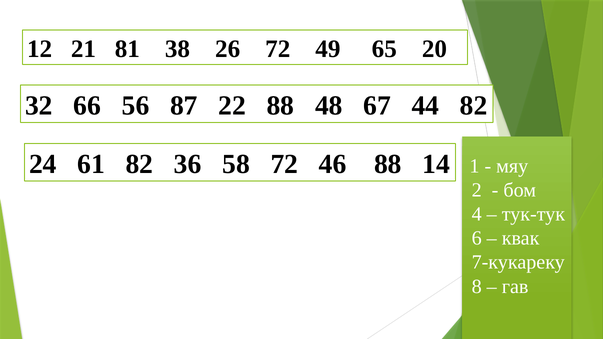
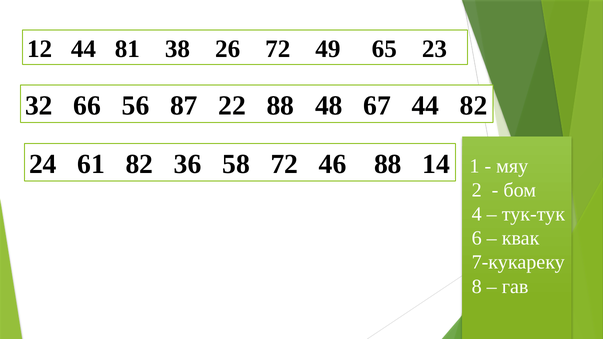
12 21: 21 -> 44
20: 20 -> 23
